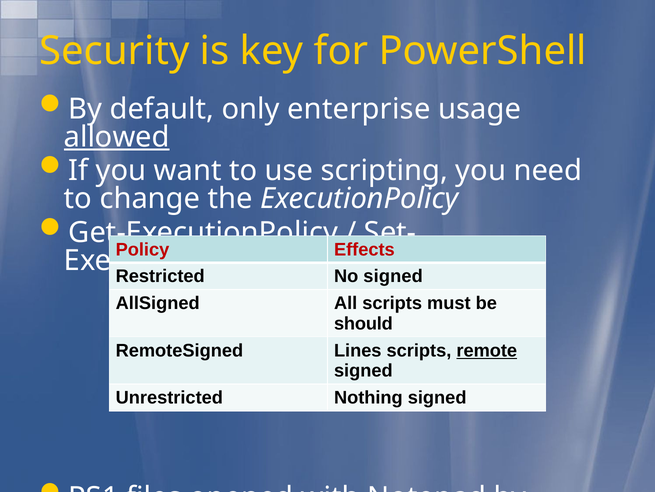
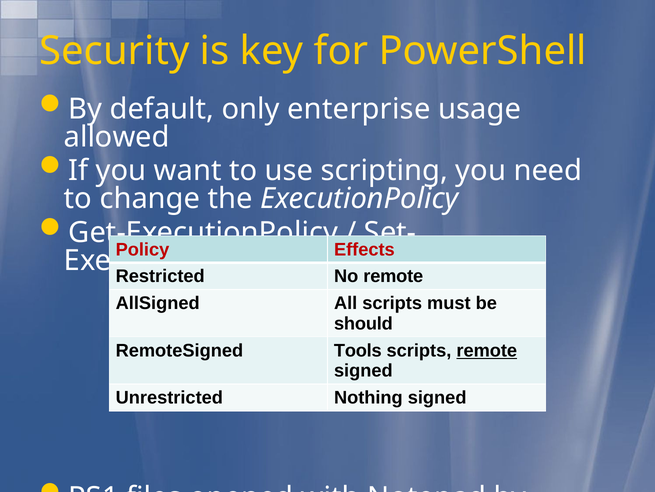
allowed underline: present -> none
No signed: signed -> remote
Lines: Lines -> Tools
